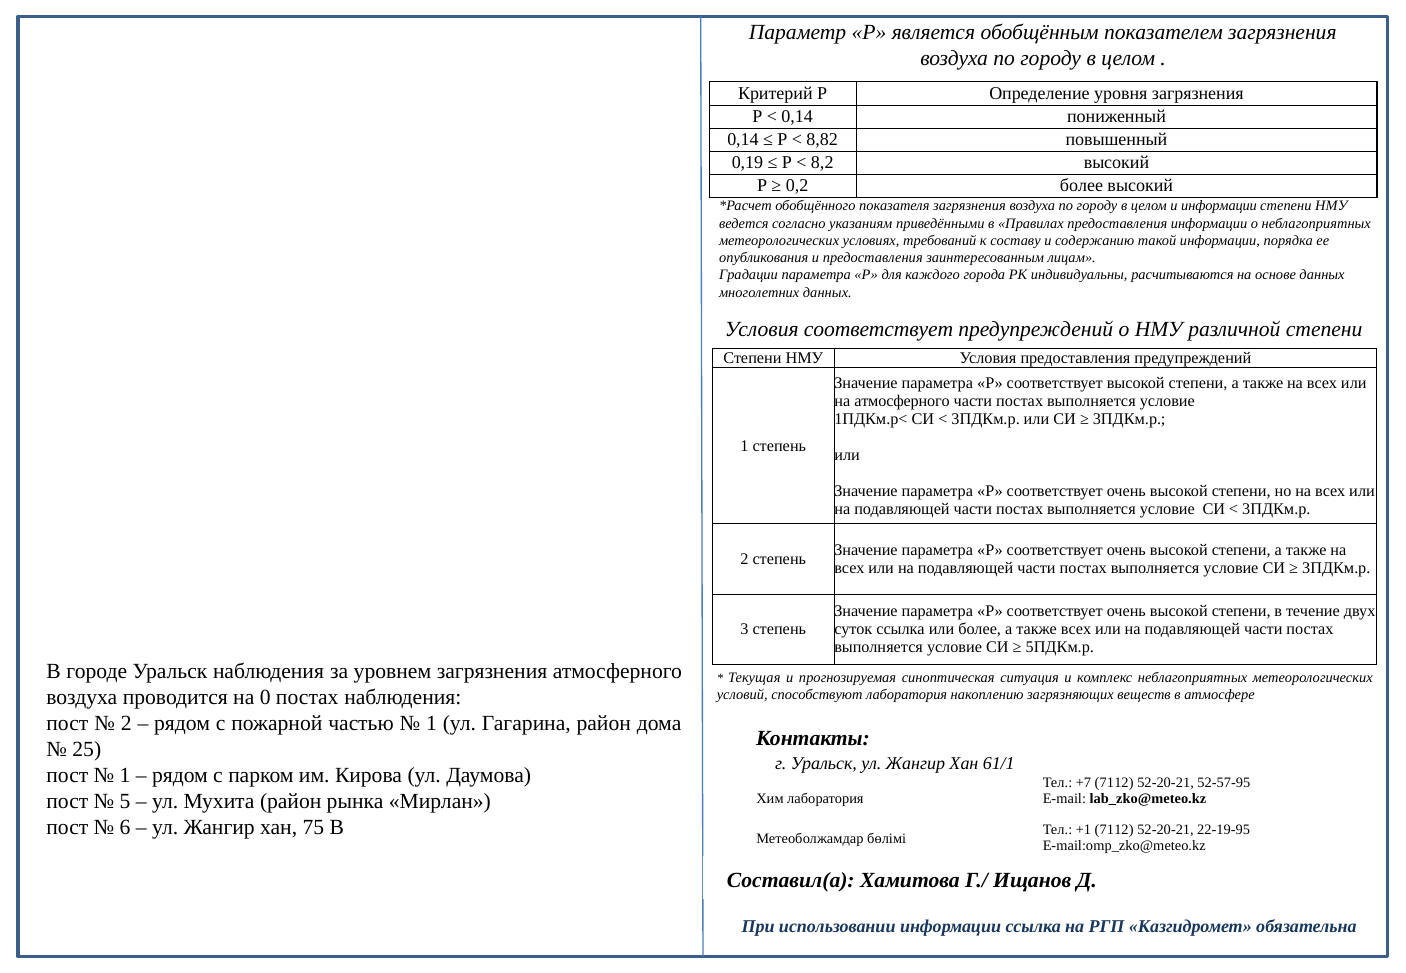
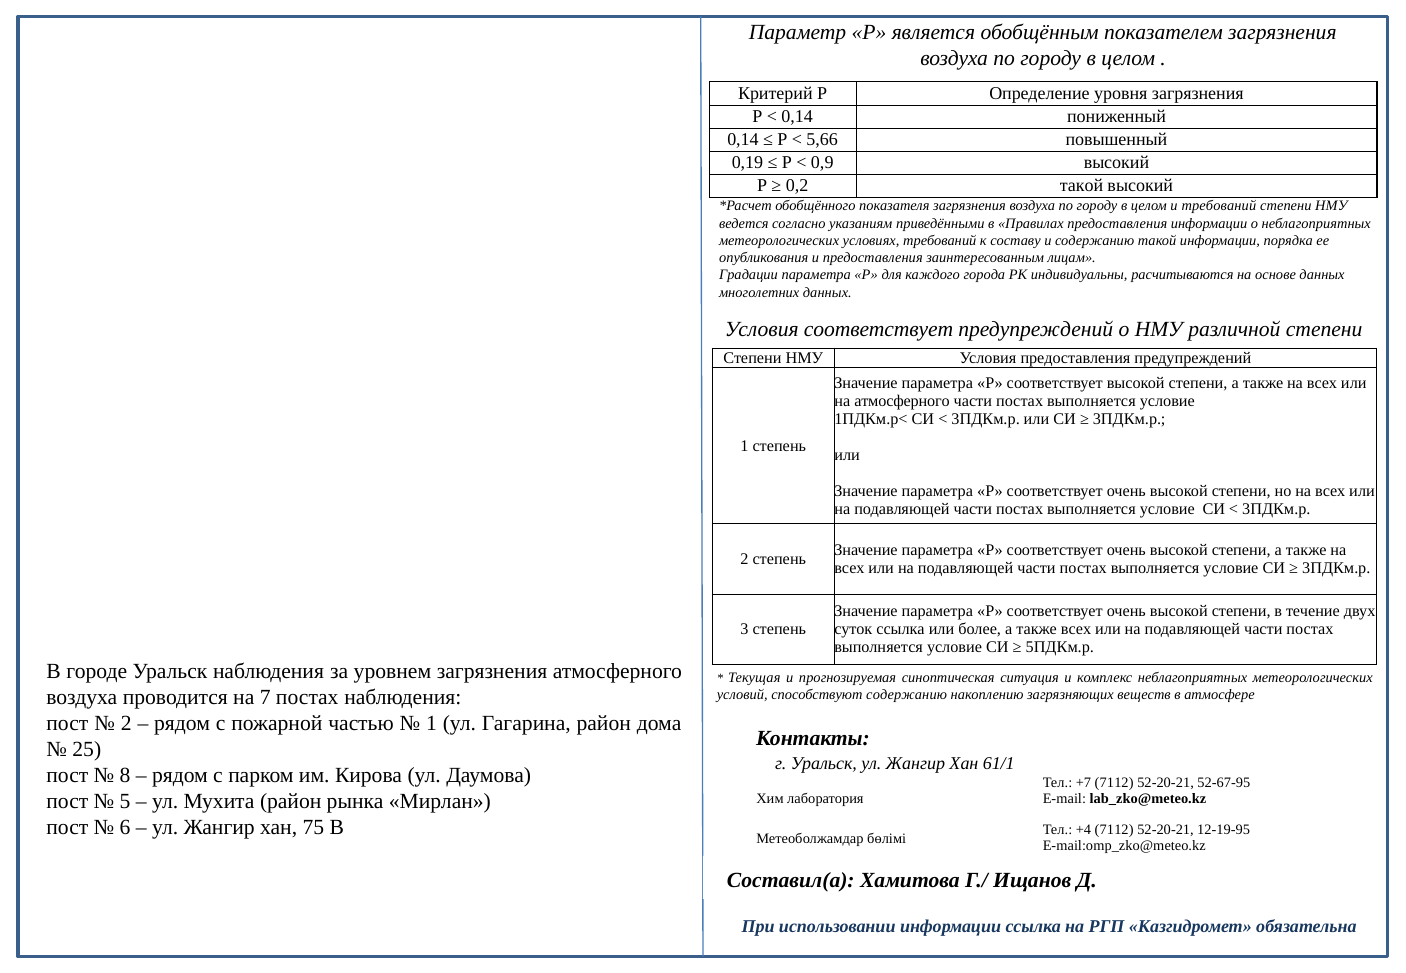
8,82: 8,82 -> 5,66
8,2: 8,2 -> 0,9
0,2 более: более -> такой
и информации: информации -> требований
0: 0 -> 7
способствуют лаборатория: лаборатория -> содержанию
1 at (125, 776): 1 -> 8
52-57-95: 52-57-95 -> 52-67-95
+1: +1 -> +4
22-19-95: 22-19-95 -> 12-19-95
